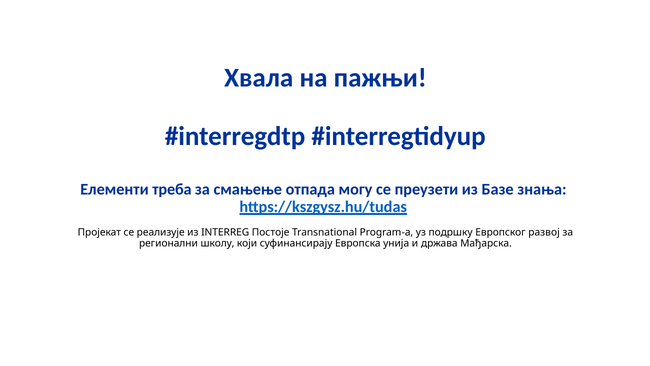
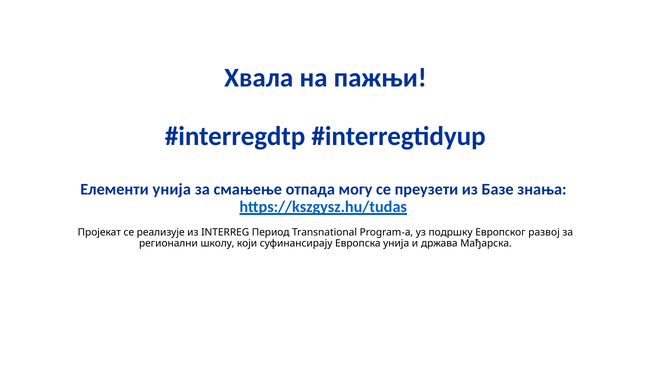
Елементи треба: треба -> унија
Постоје: Постоје -> Период
